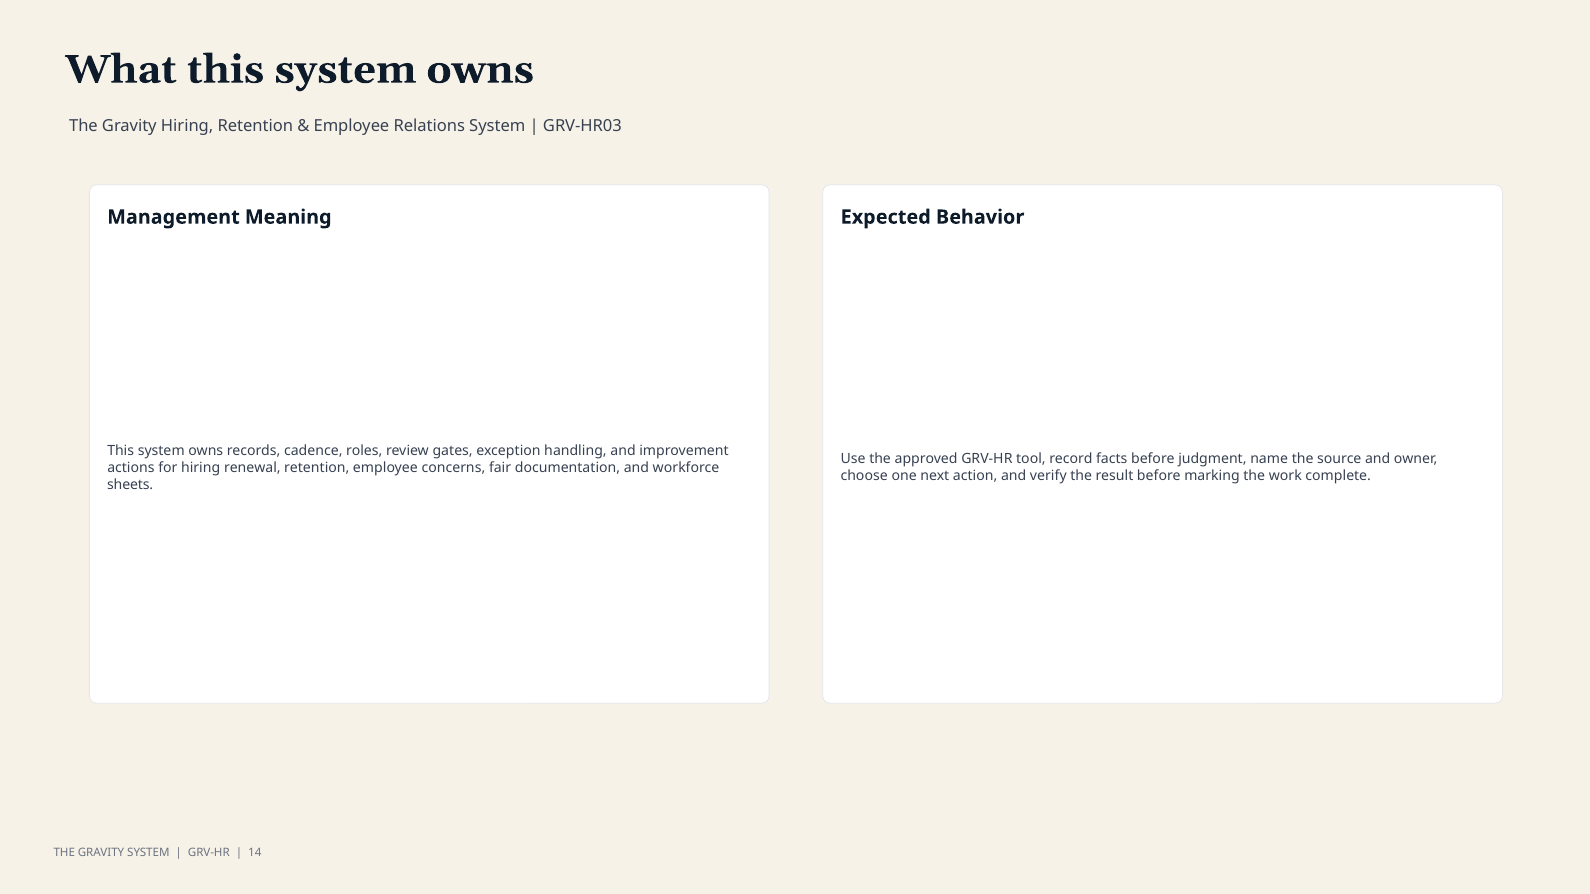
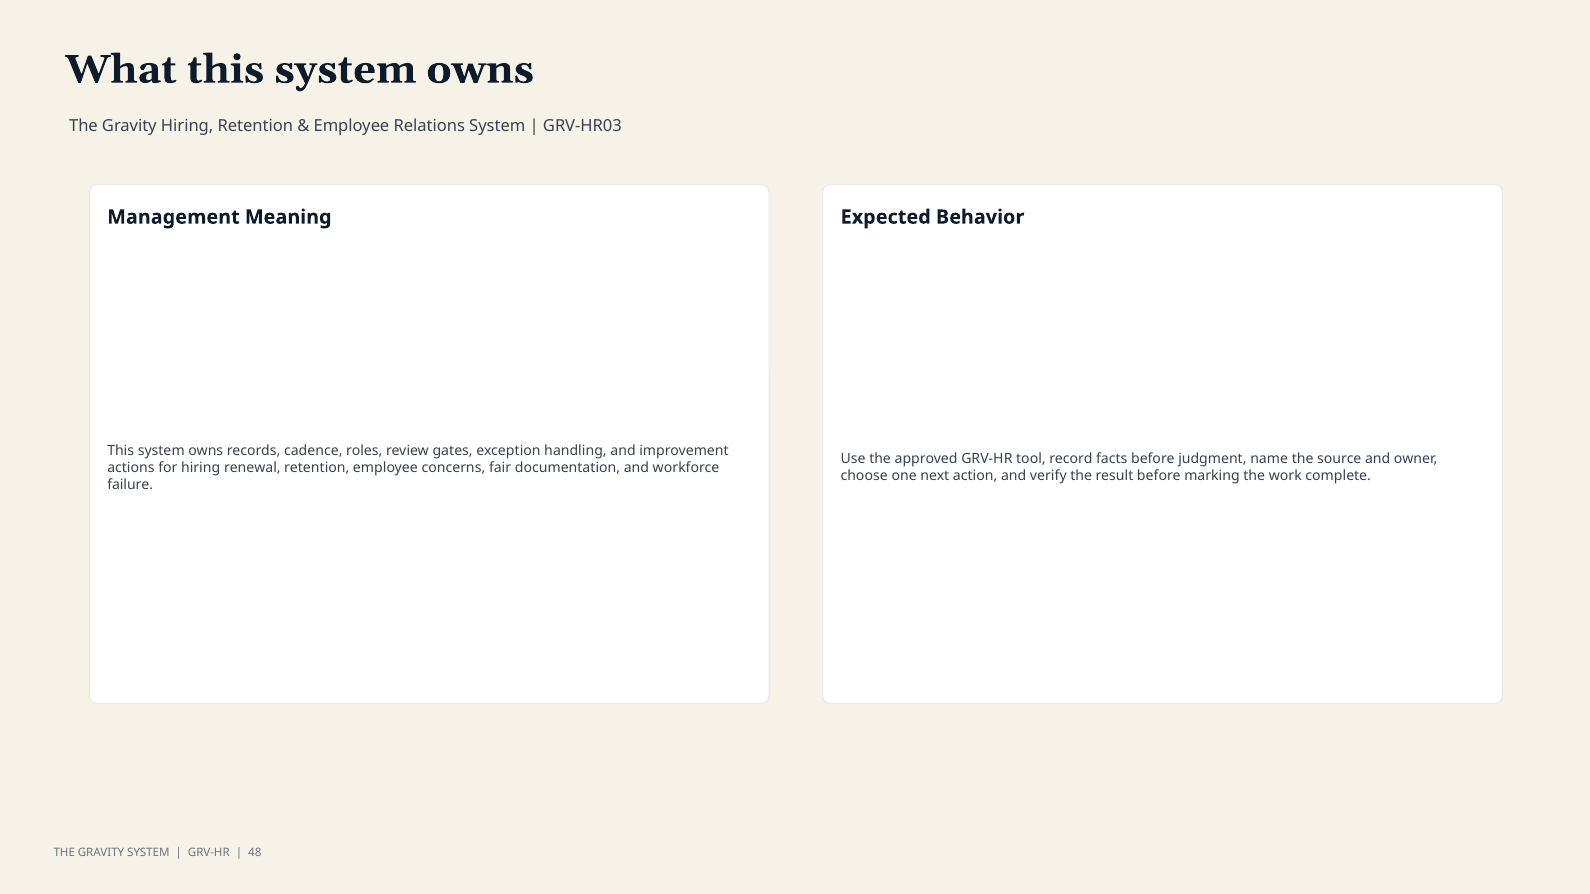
sheets: sheets -> failure
14: 14 -> 48
